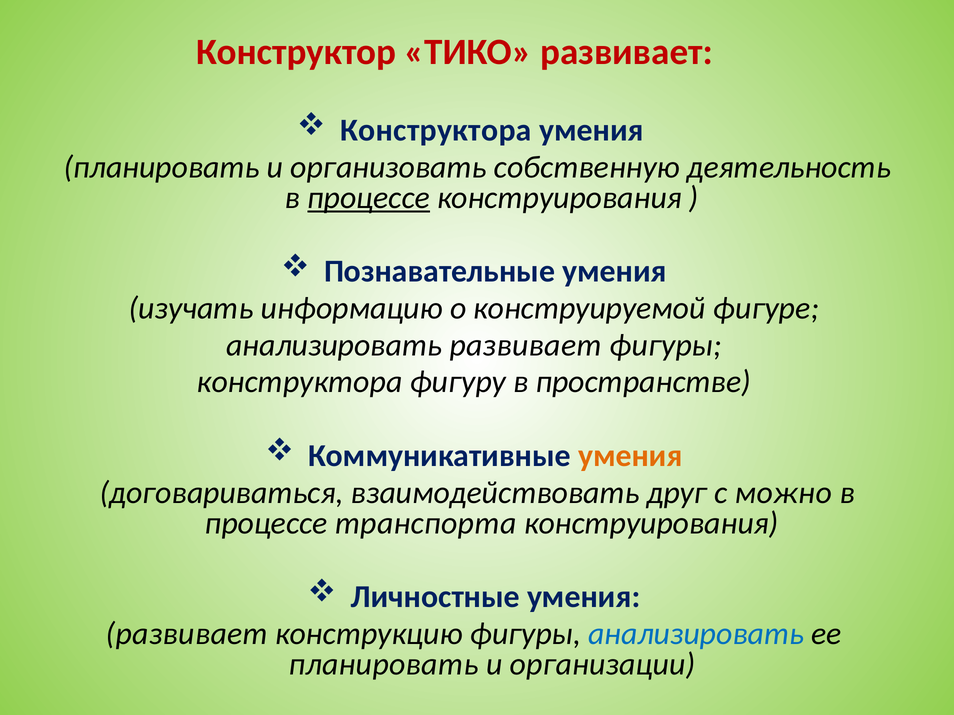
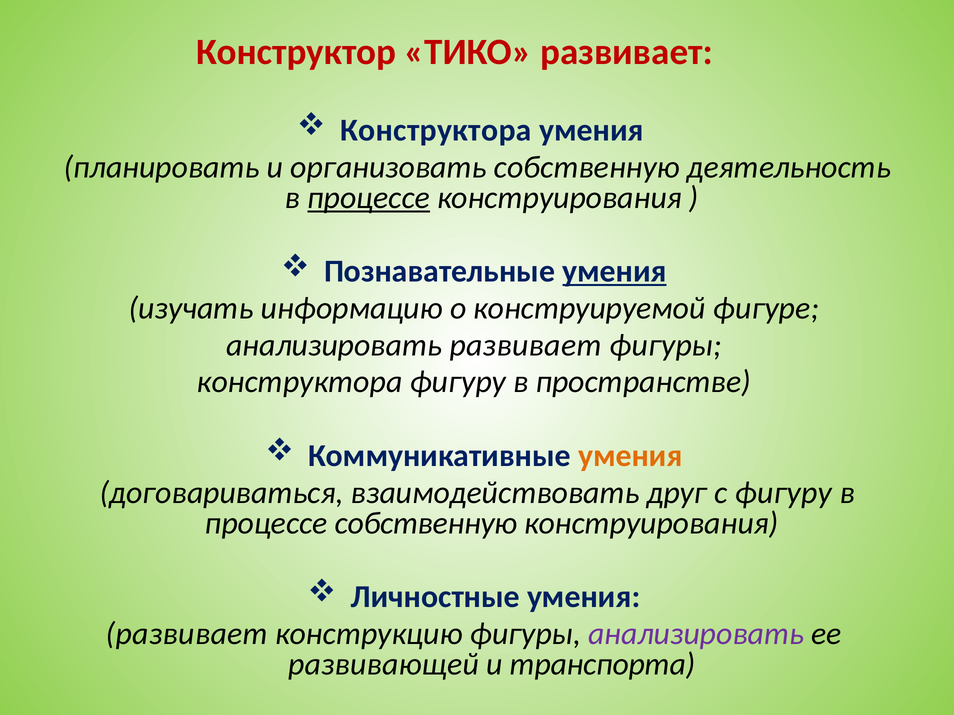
умения at (614, 272) underline: none -> present
с можно: можно -> фигуру
процессе транспорта: транспорта -> собственную
анализировать at (696, 634) colour: blue -> purple
планировать at (384, 665): планировать -> развивающей
организации: организации -> транспорта
